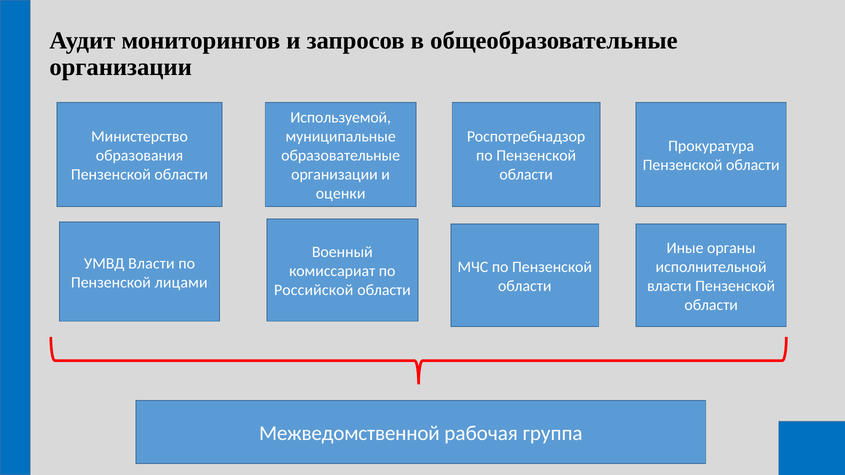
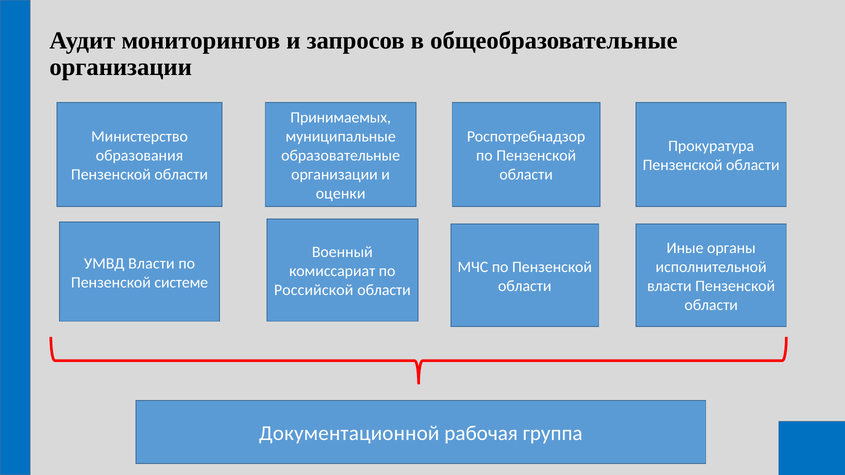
Используемой: Используемой -> Принимаемых
лицами: лицами -> системе
Межведомственной: Межведомственной -> Документационной
